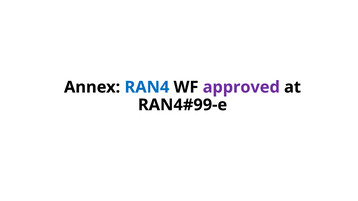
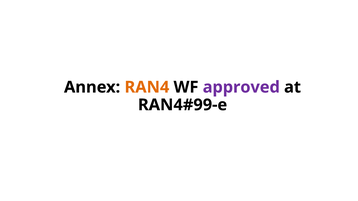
RAN4 colour: blue -> orange
